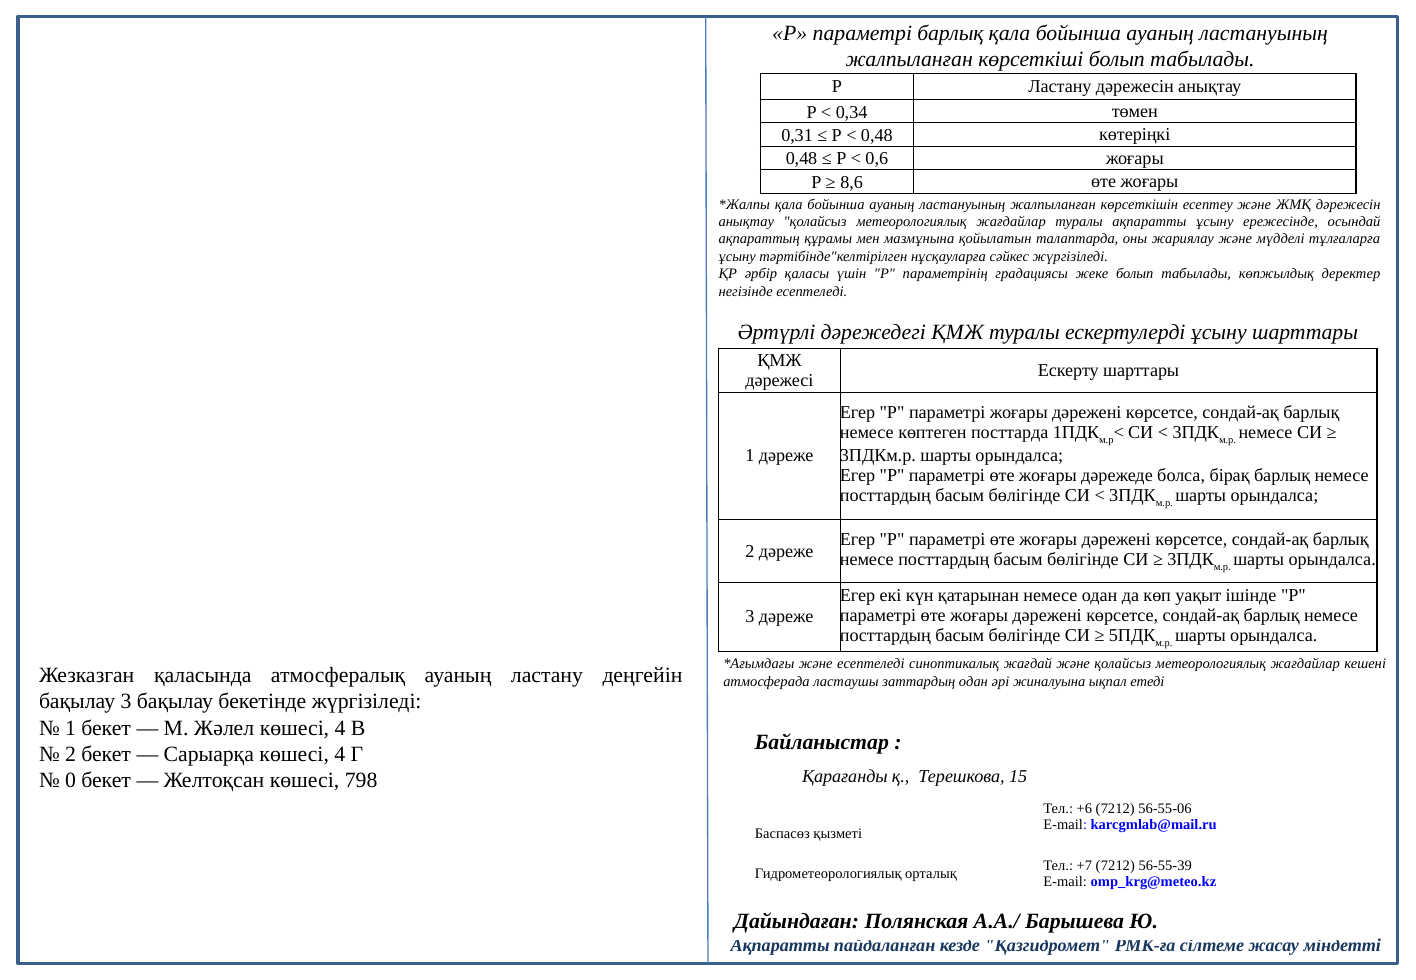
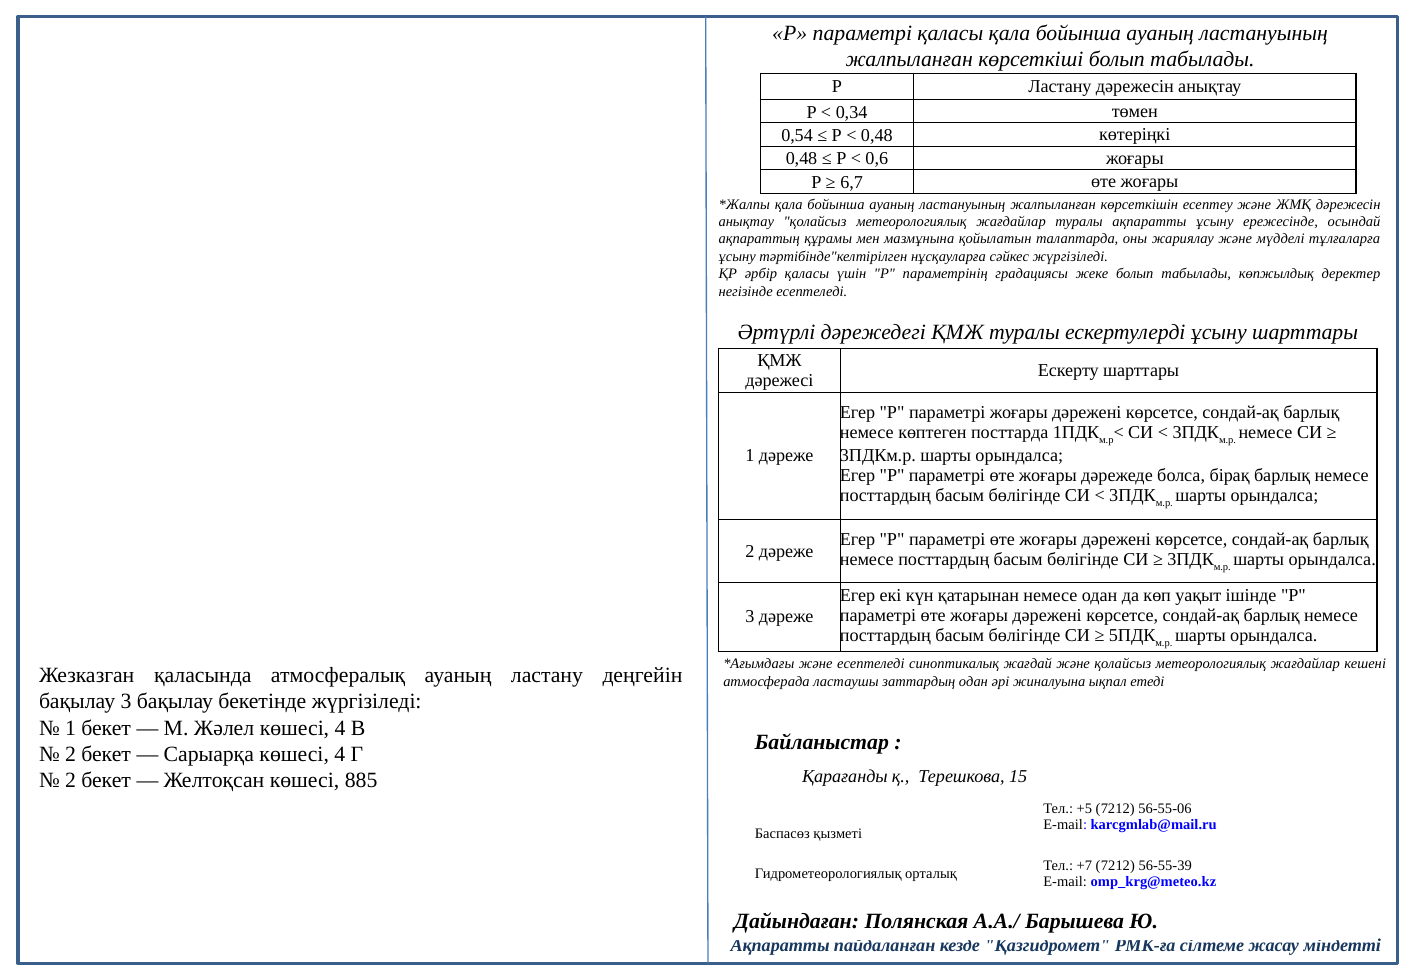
параметрі барлық: барлық -> қаласы
0,31: 0,31 -> 0,54
8,6: 8,6 -> 6,7
0 at (71, 780): 0 -> 2
798: 798 -> 885
+6: +6 -> +5
